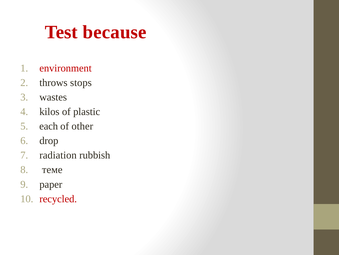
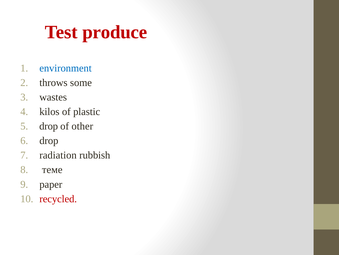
because: because -> produce
environment colour: red -> blue
stops: stops -> some
each at (49, 126): each -> drop
